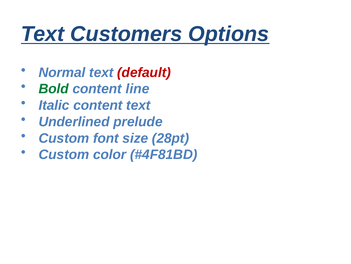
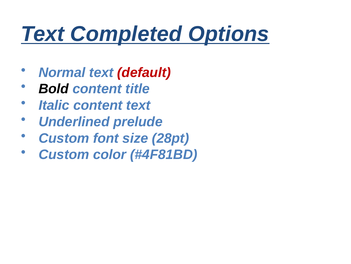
Customers: Customers -> Completed
Bold colour: green -> black
line: line -> title
